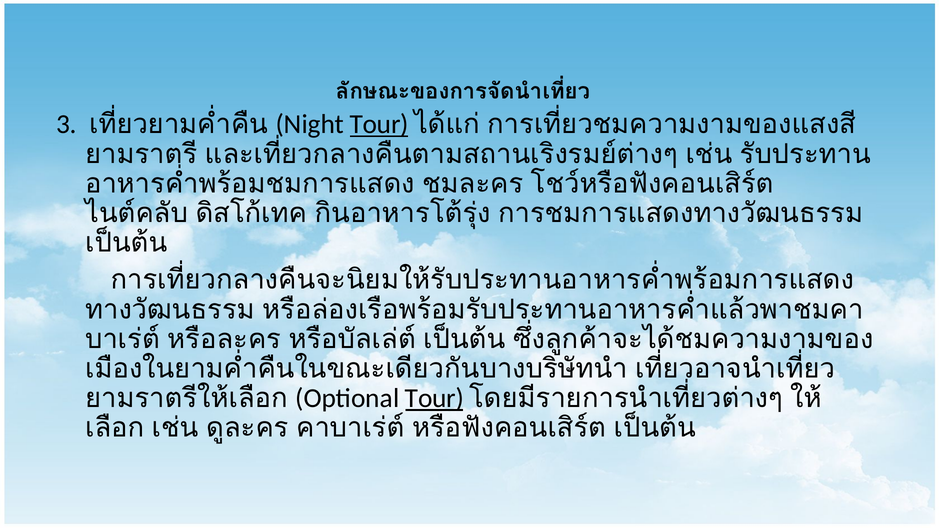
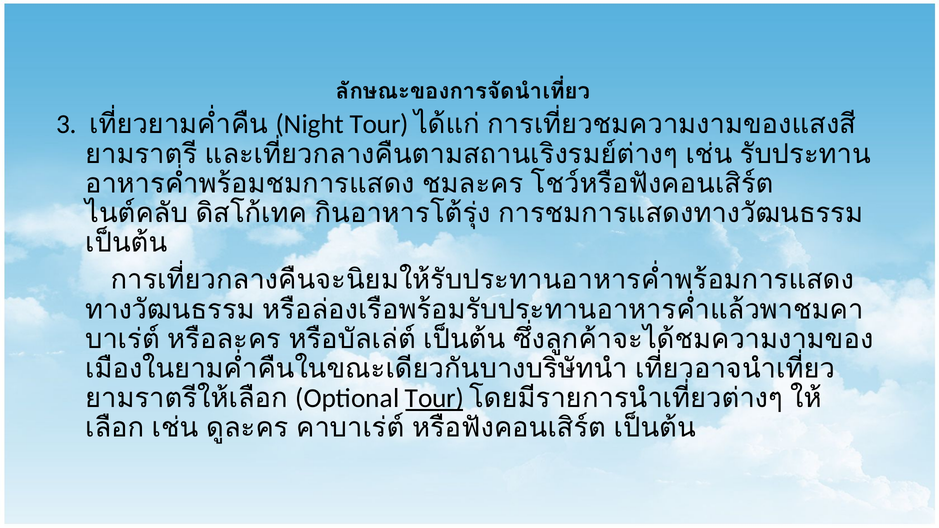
Tour at (379, 124) underline: present -> none
